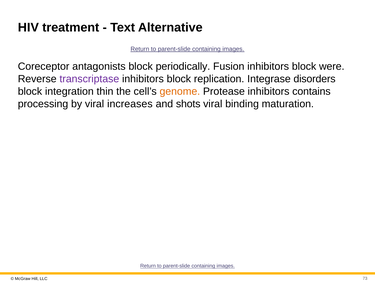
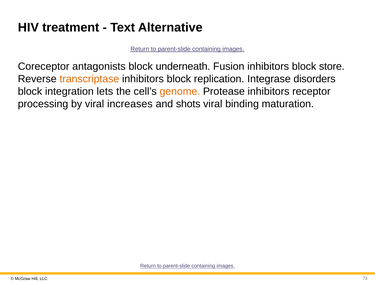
periodically: periodically -> underneath
were: were -> store
transcriptase colour: purple -> orange
thin: thin -> lets
contains: contains -> receptor
